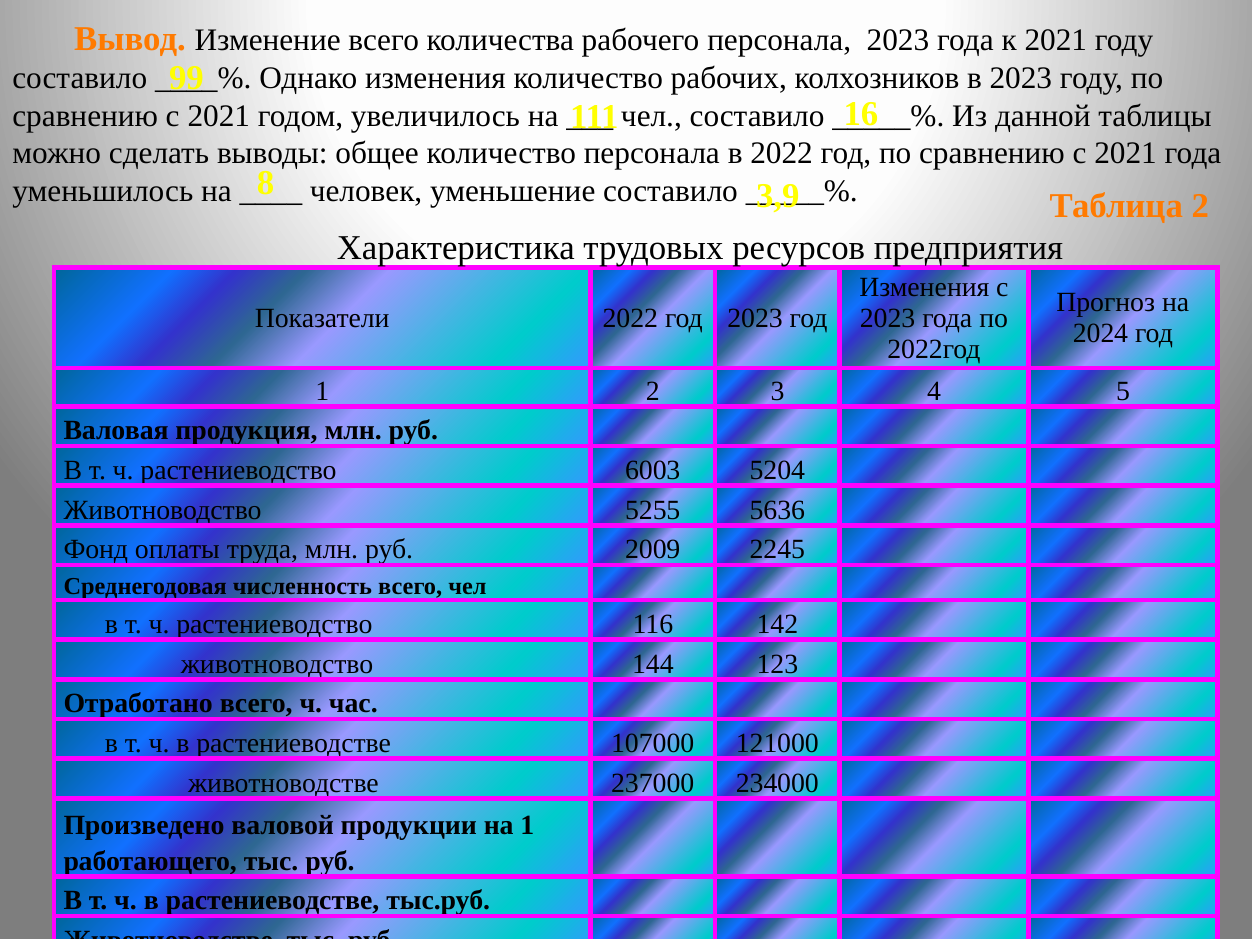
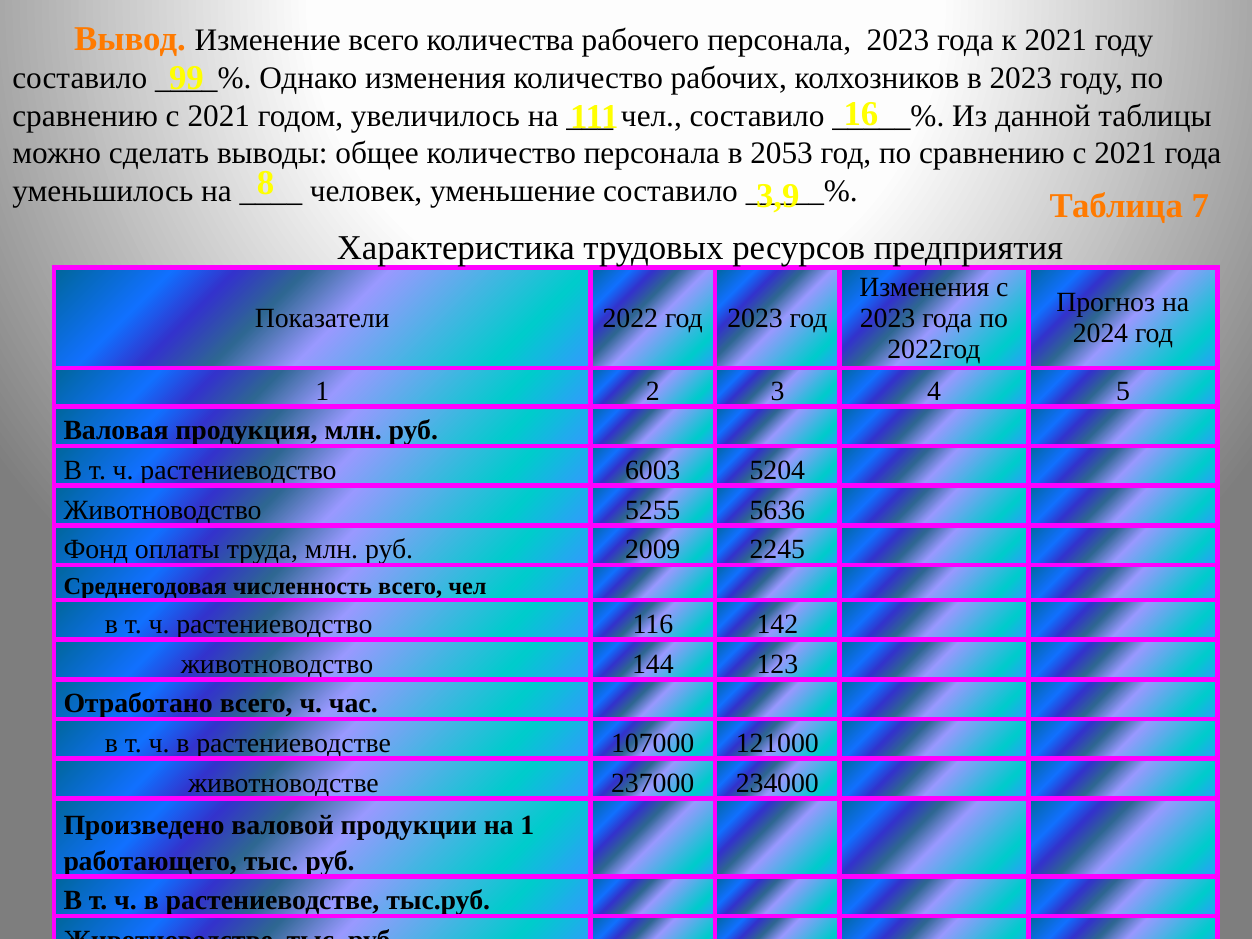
в 2022: 2022 -> 2053
Таблица 2: 2 -> 7
